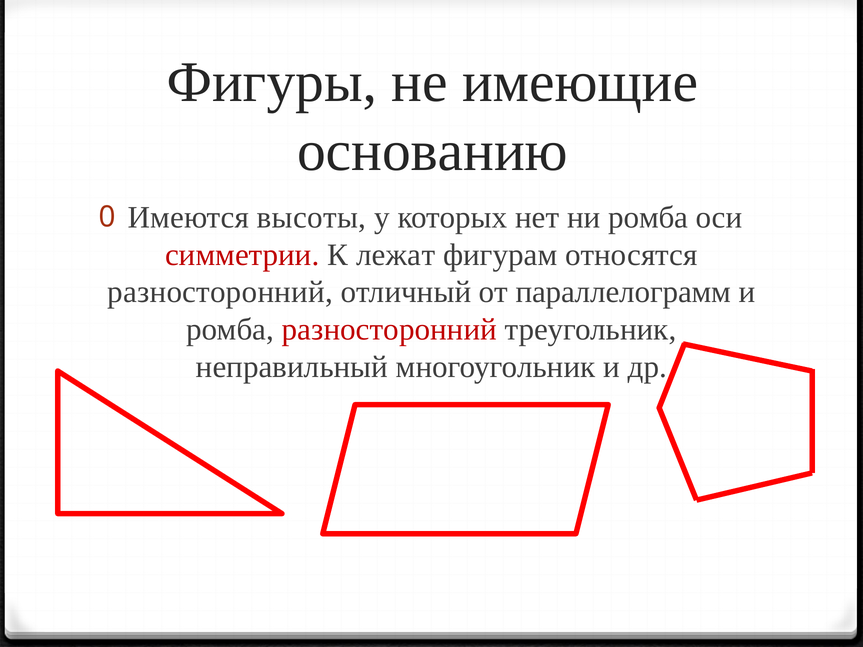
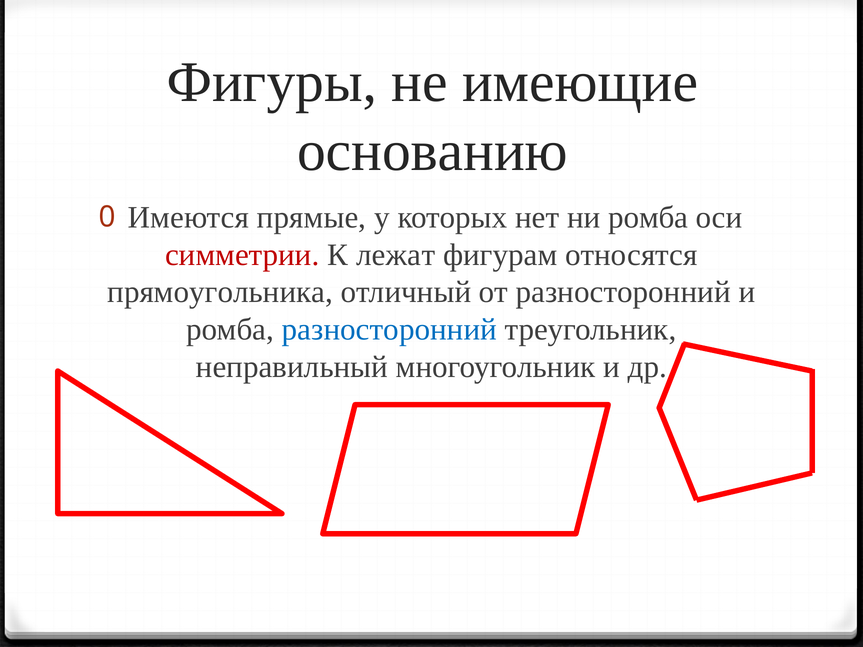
высоты: высоты -> прямые
разносторонний at (220, 292): разносторонний -> прямоугольника
от параллелограмм: параллелограмм -> разносторонний
разносторонний at (389, 330) colour: red -> blue
